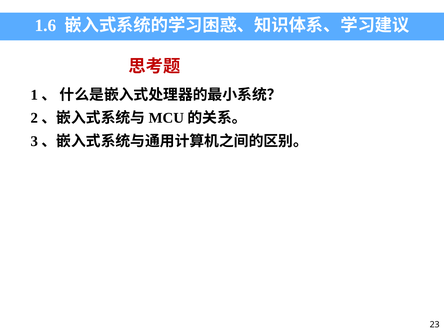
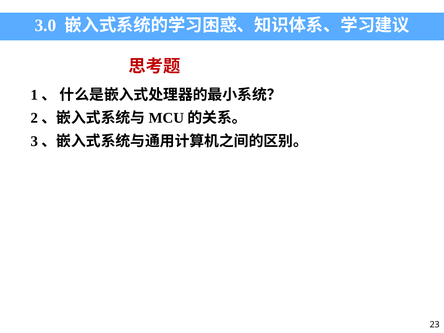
1.6: 1.6 -> 3.0
